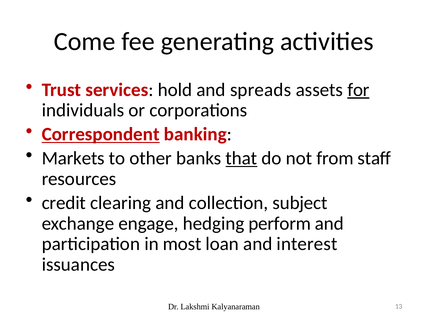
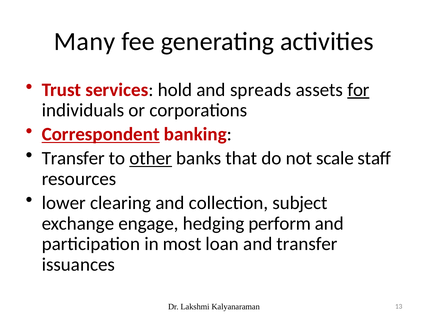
Come: Come -> Many
Markets at (73, 158): Markets -> Transfer
other underline: none -> present
that underline: present -> none
from: from -> scale
credit: credit -> lower
and interest: interest -> transfer
